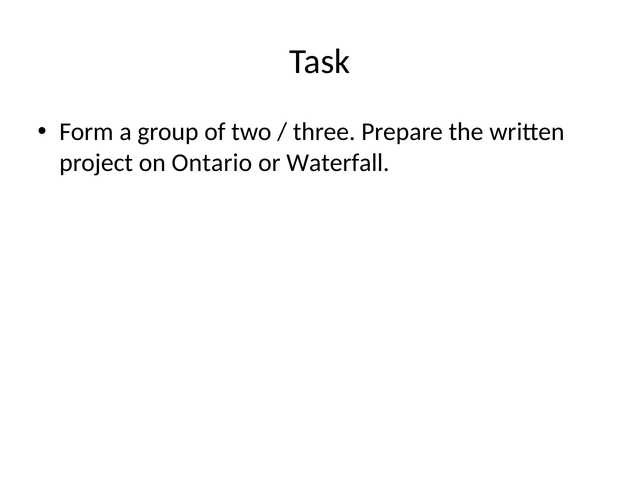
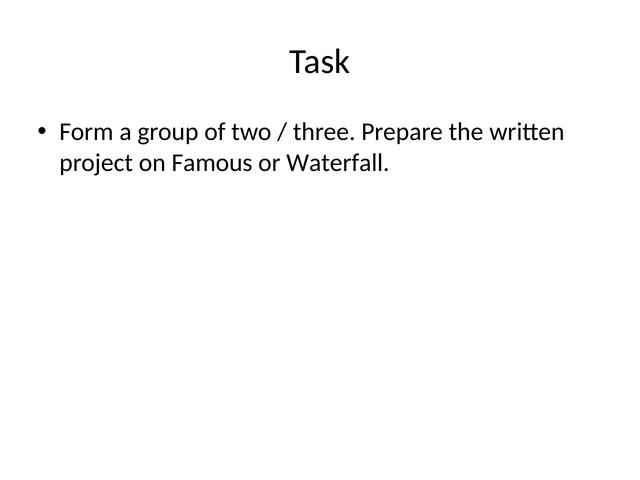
Ontario: Ontario -> Famous
